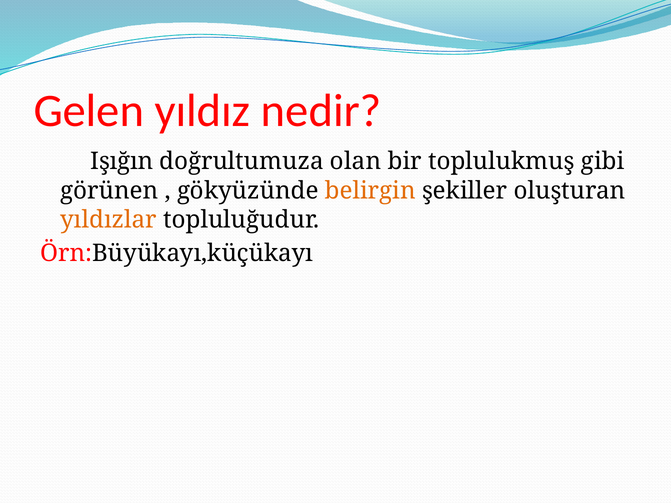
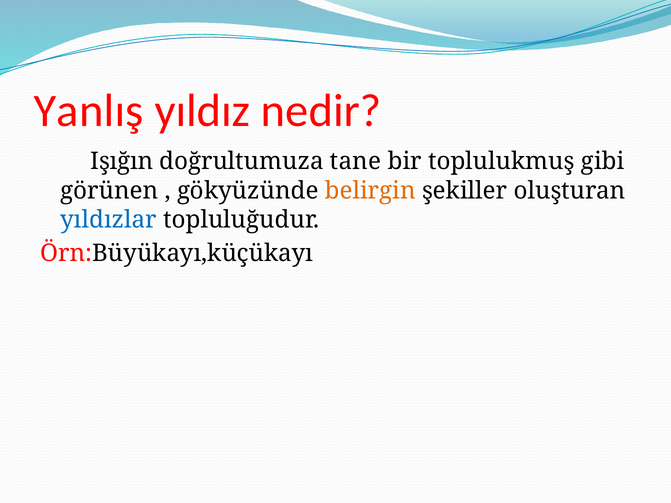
Gelen: Gelen -> Yanlış
olan: olan -> tane
yıldızlar colour: orange -> blue
